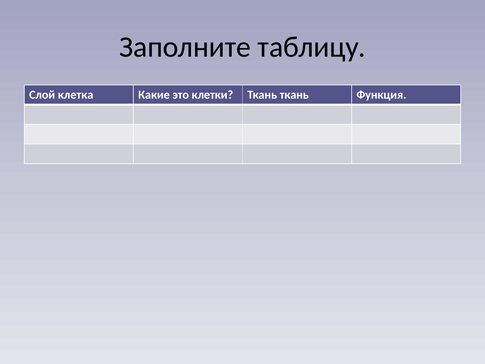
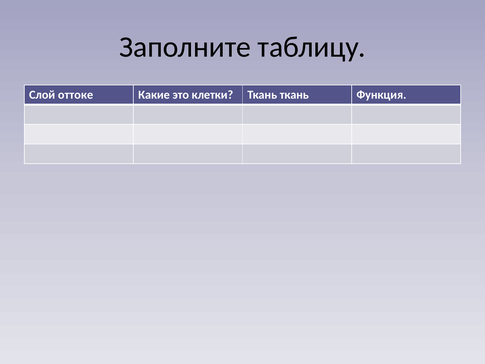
клетка: клетка -> оттоке
